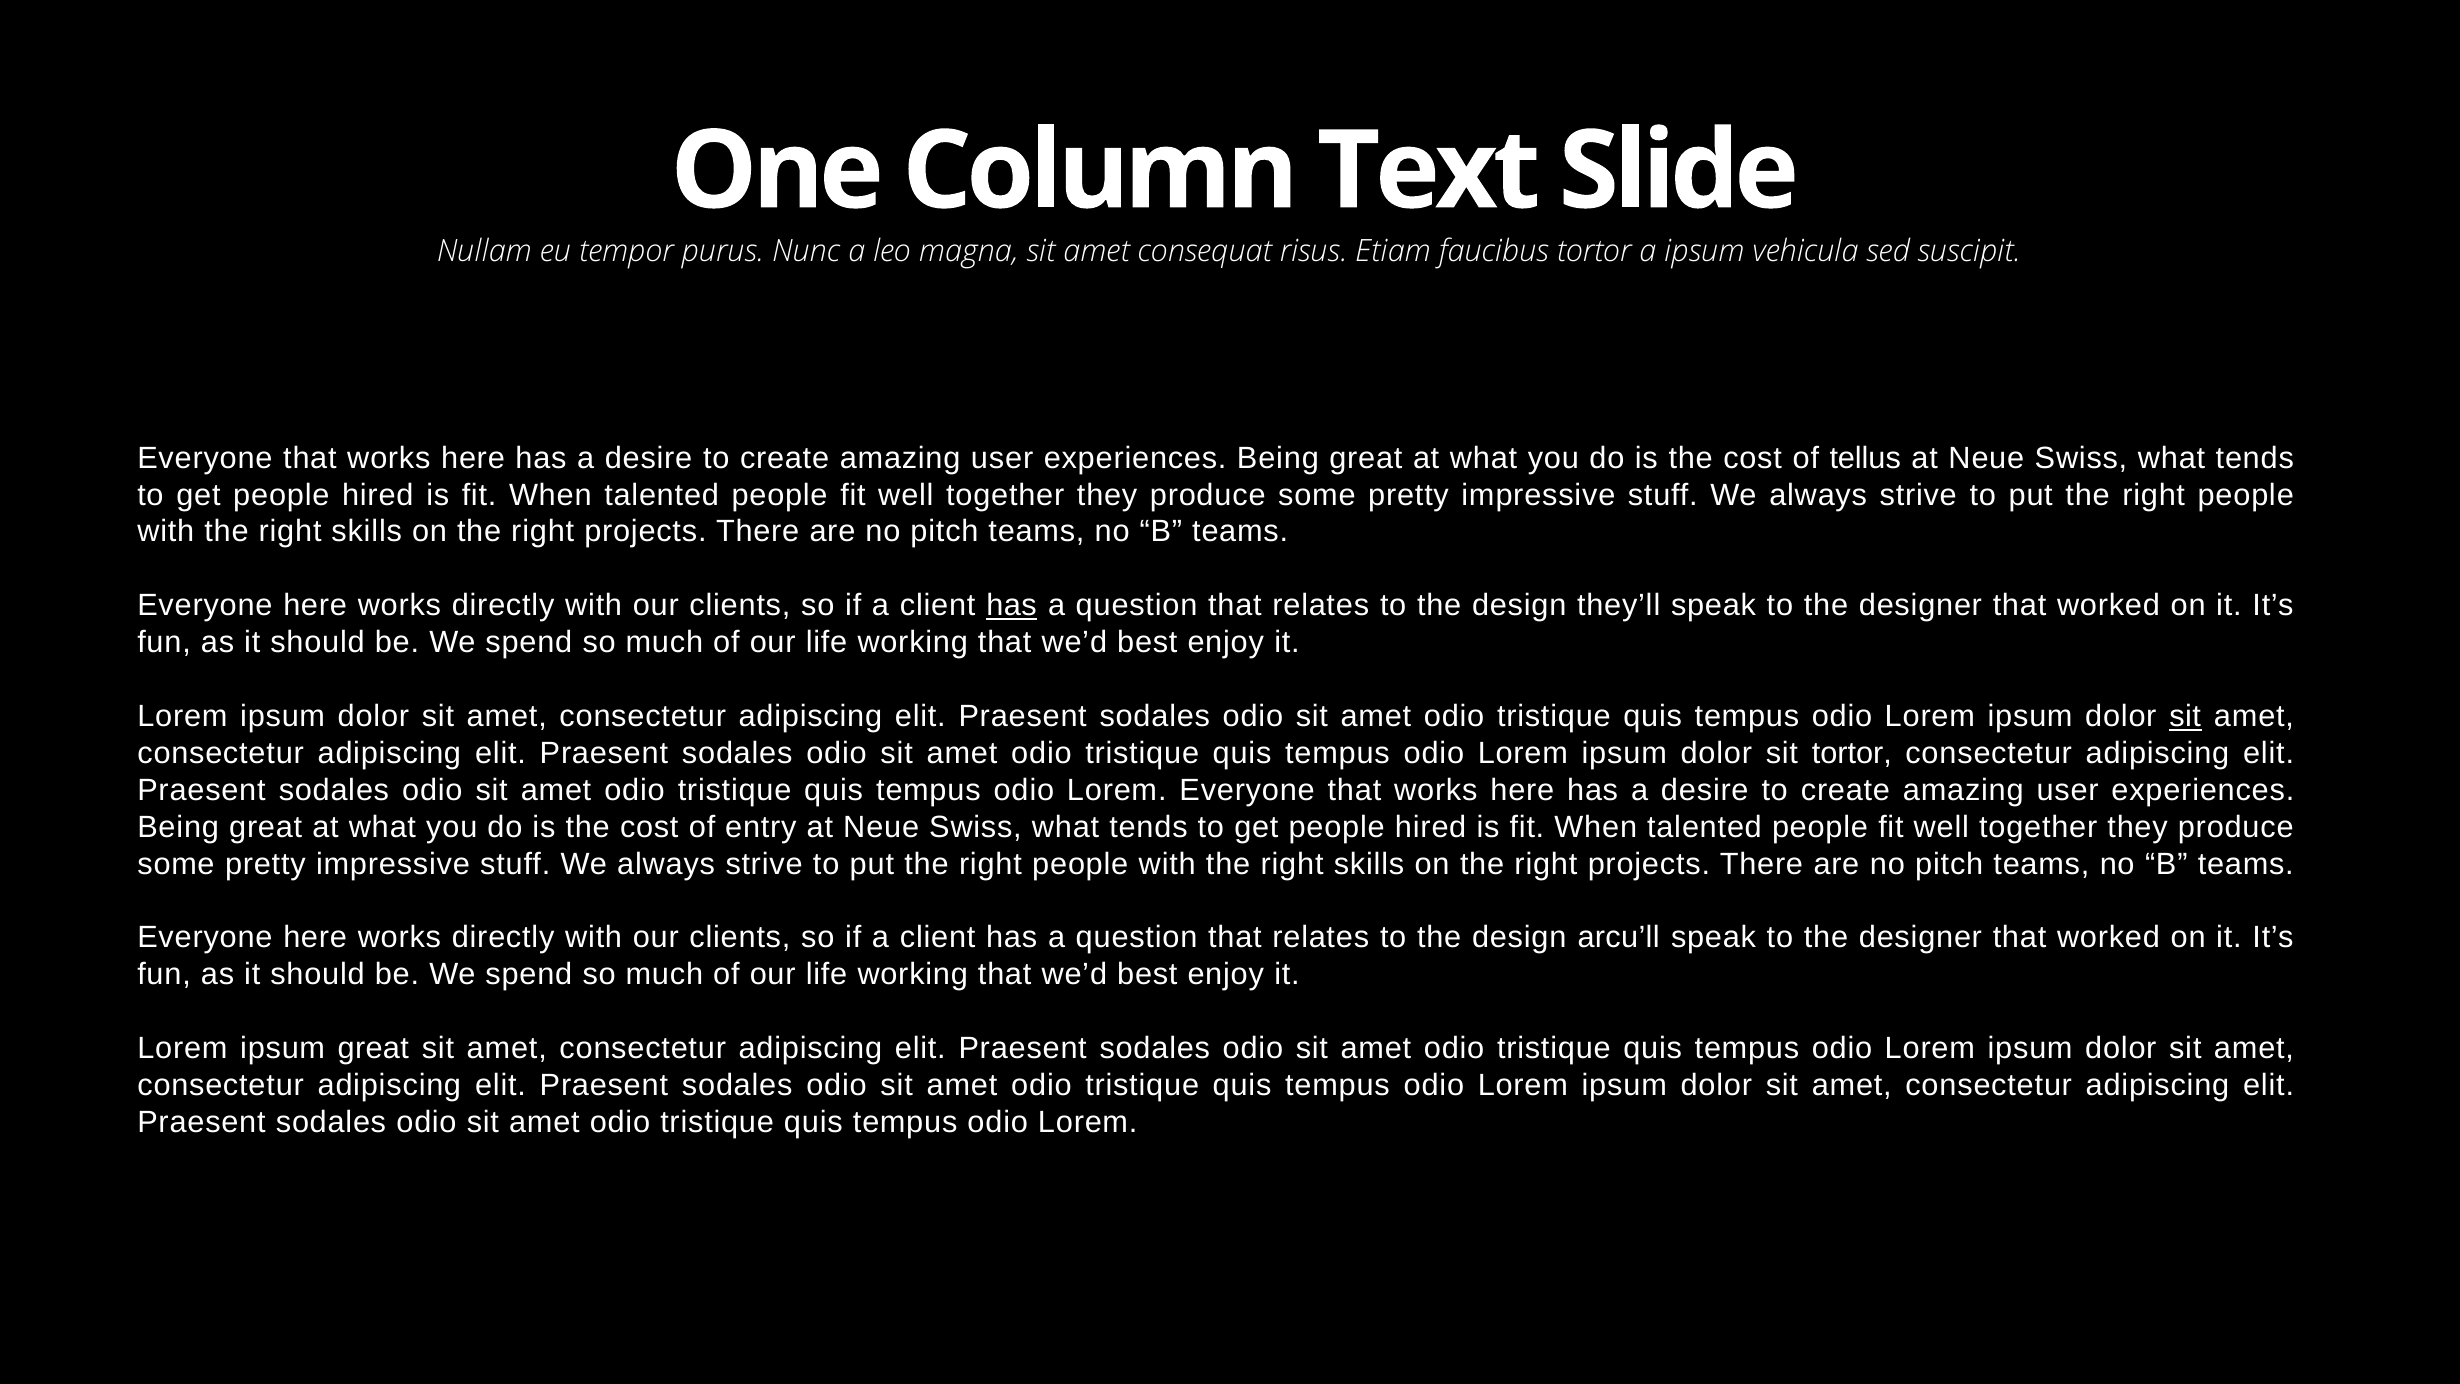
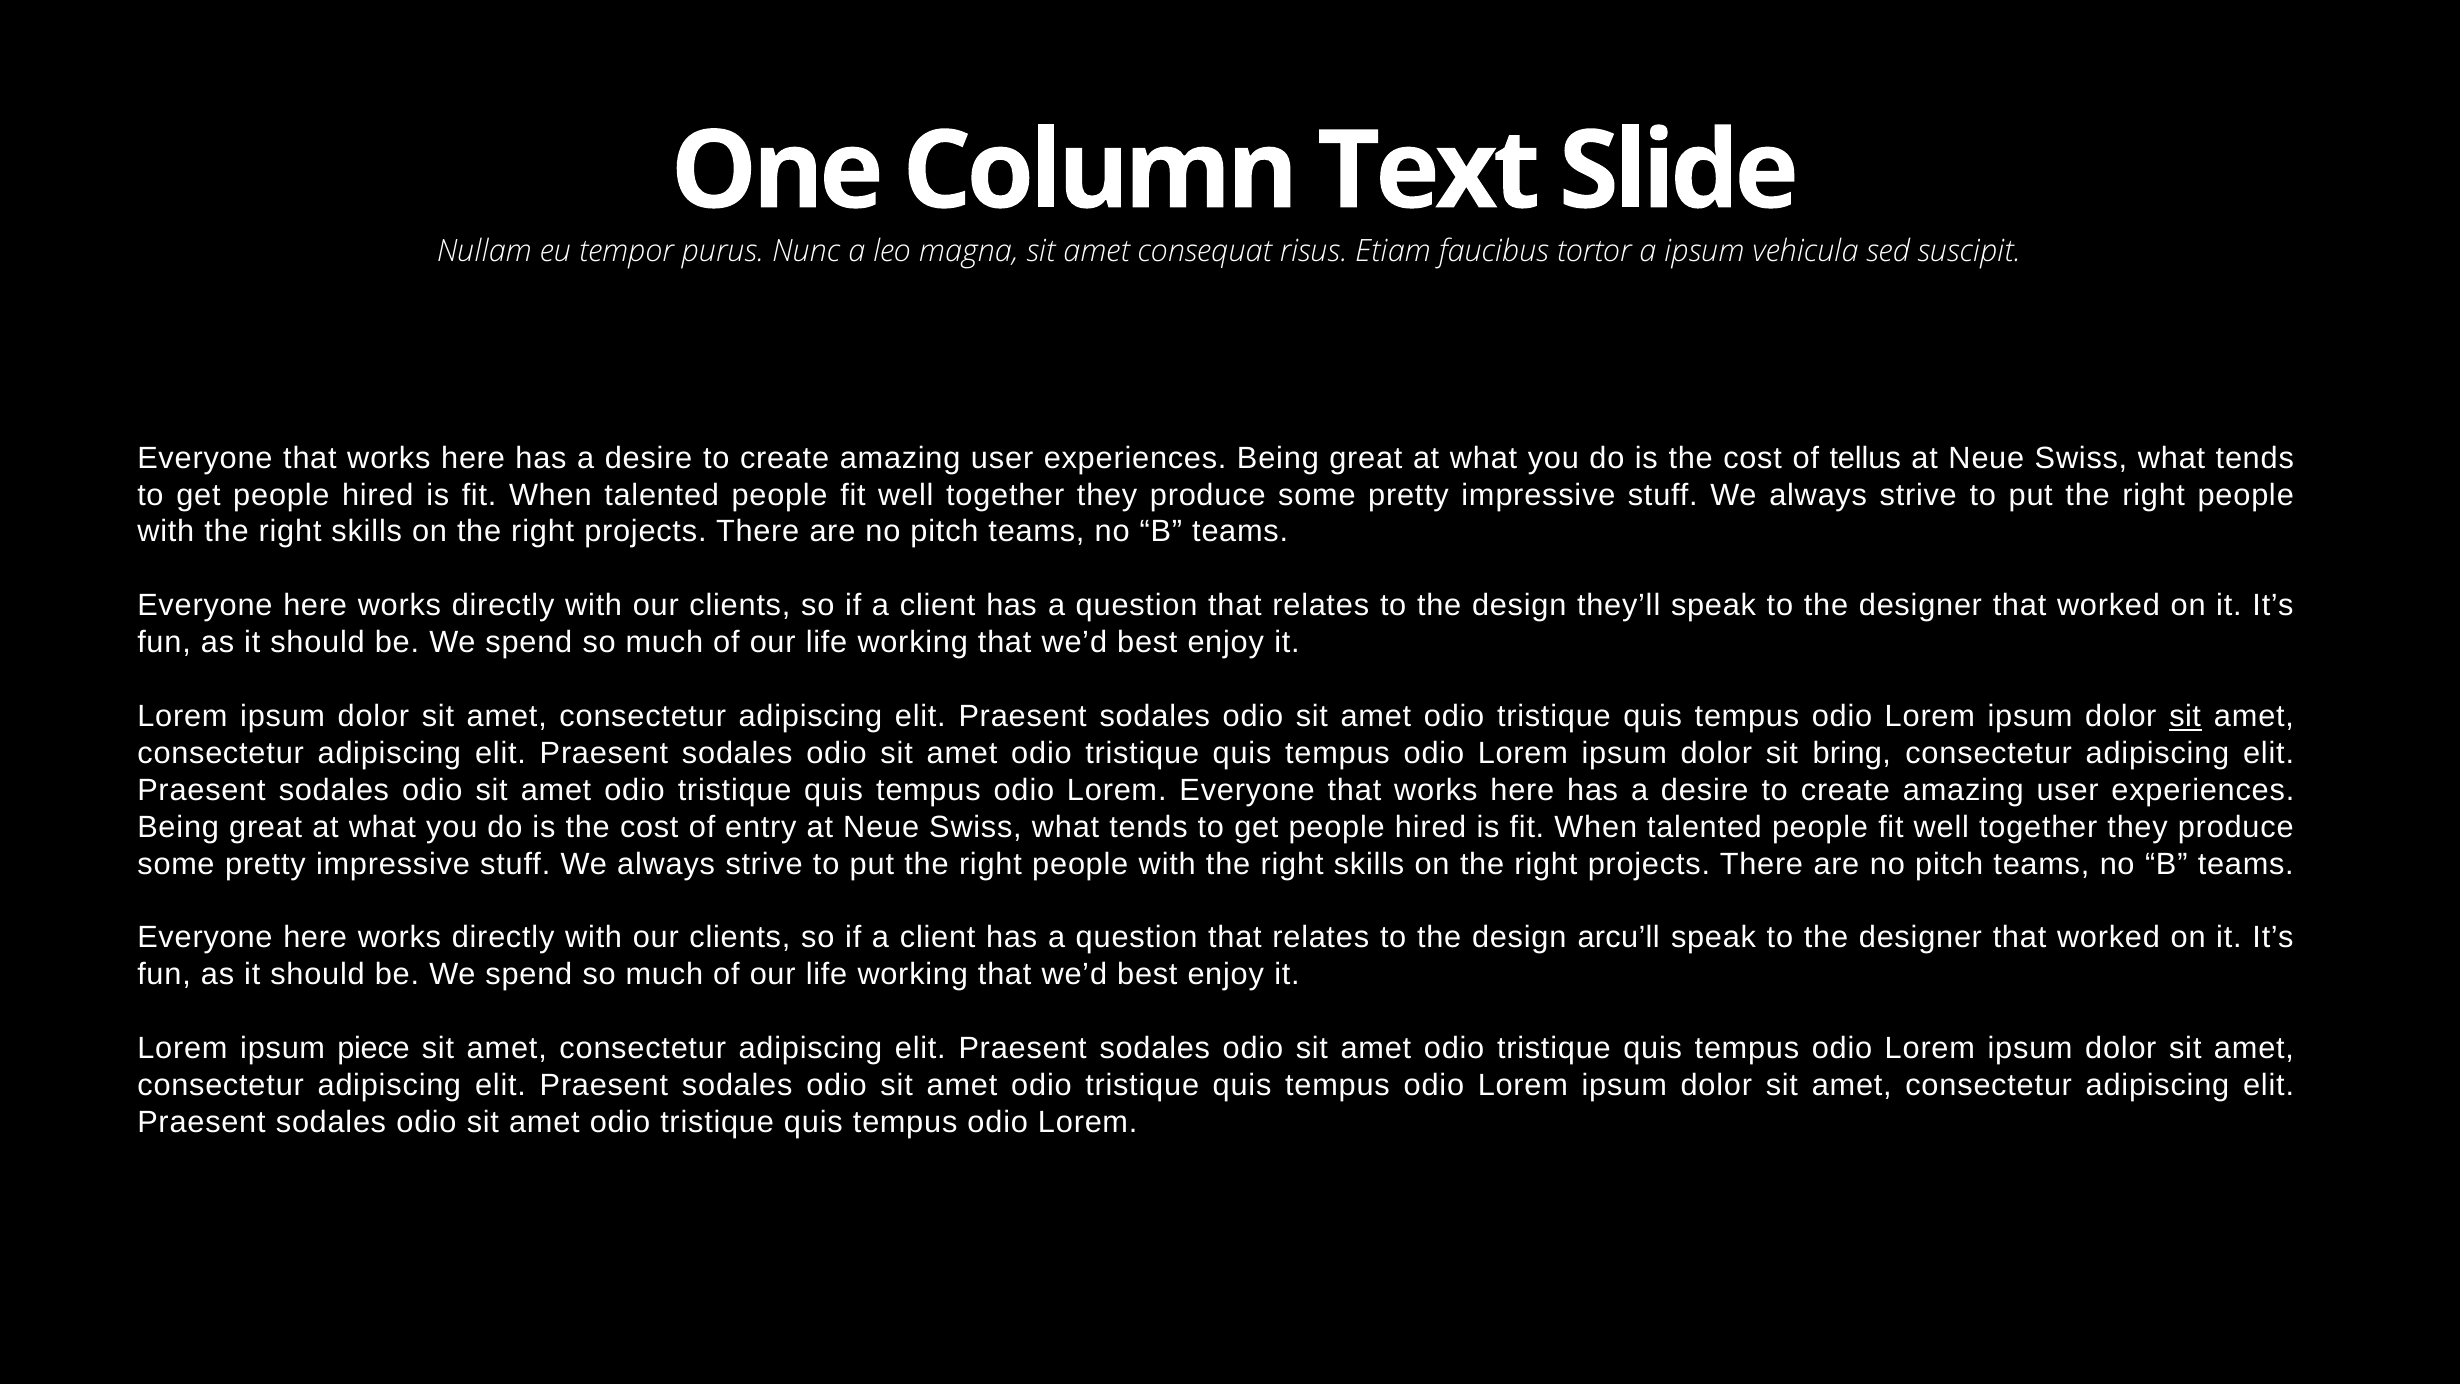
has at (1012, 606) underline: present -> none
sit tortor: tortor -> bring
ipsum great: great -> piece
